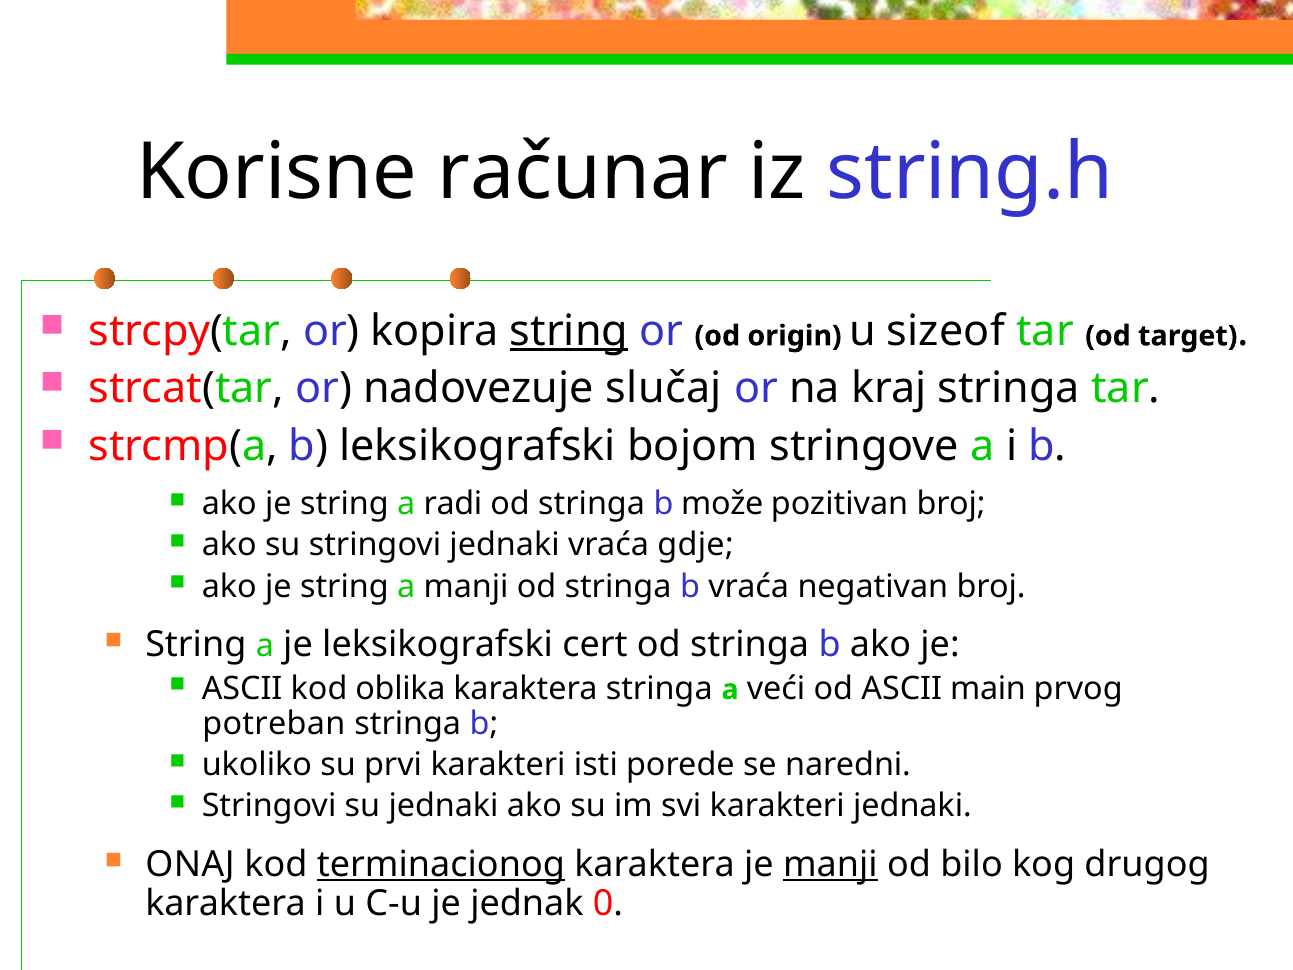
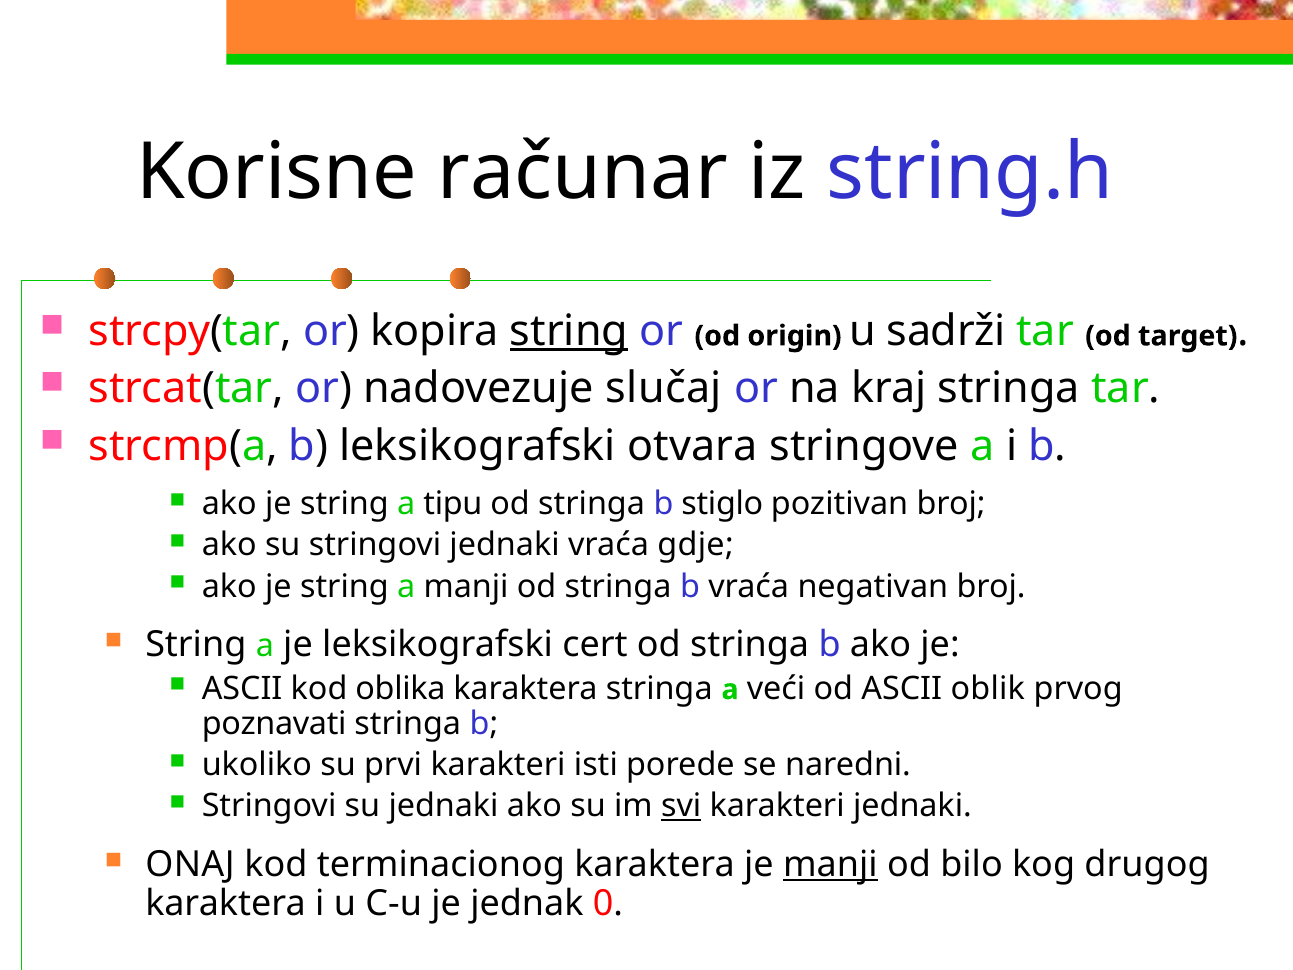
sizeof: sizeof -> sadrži
bojom: bojom -> otvara
radi: radi -> tipu
može: može -> stiglo
main: main -> oblik
potreban: potreban -> poznavati
svi underline: none -> present
terminacionog underline: present -> none
